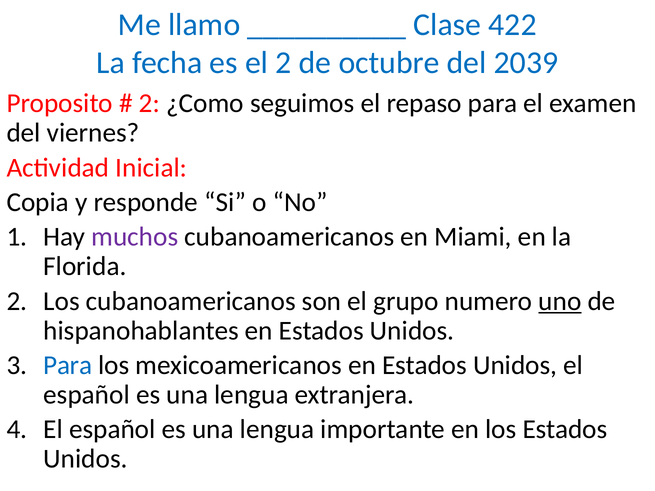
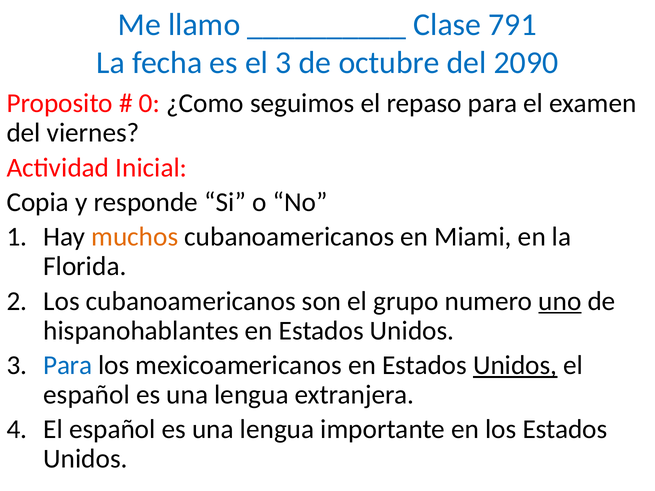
422: 422 -> 791
el 2: 2 -> 3
2039: 2039 -> 2090
2 at (149, 103): 2 -> 0
muchos colour: purple -> orange
Unidos at (515, 365) underline: none -> present
